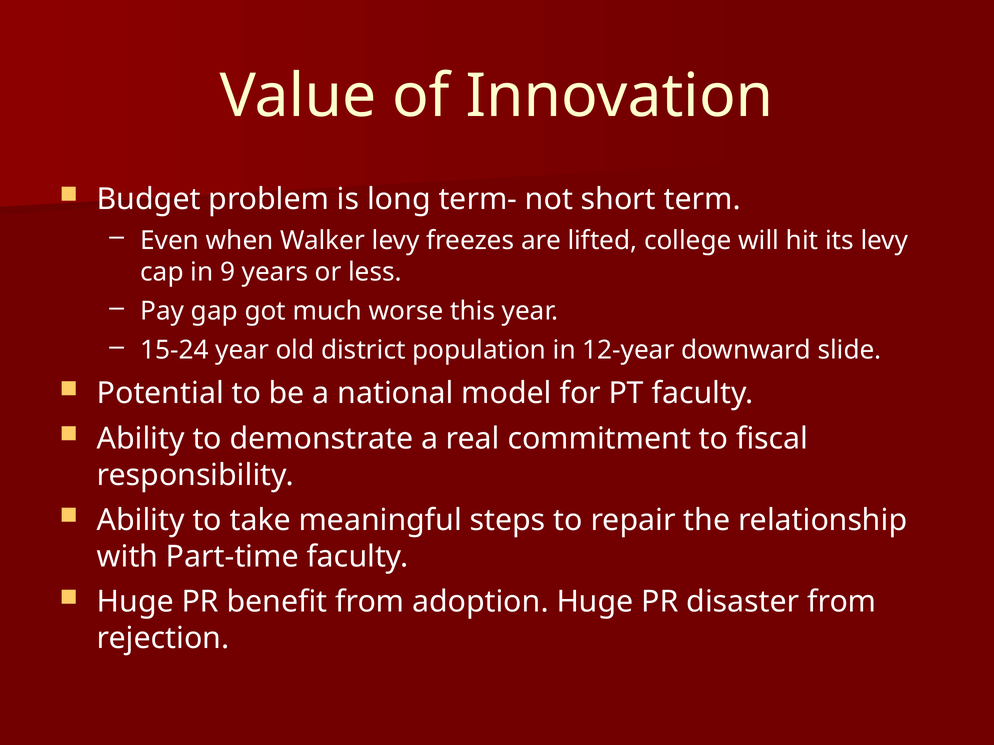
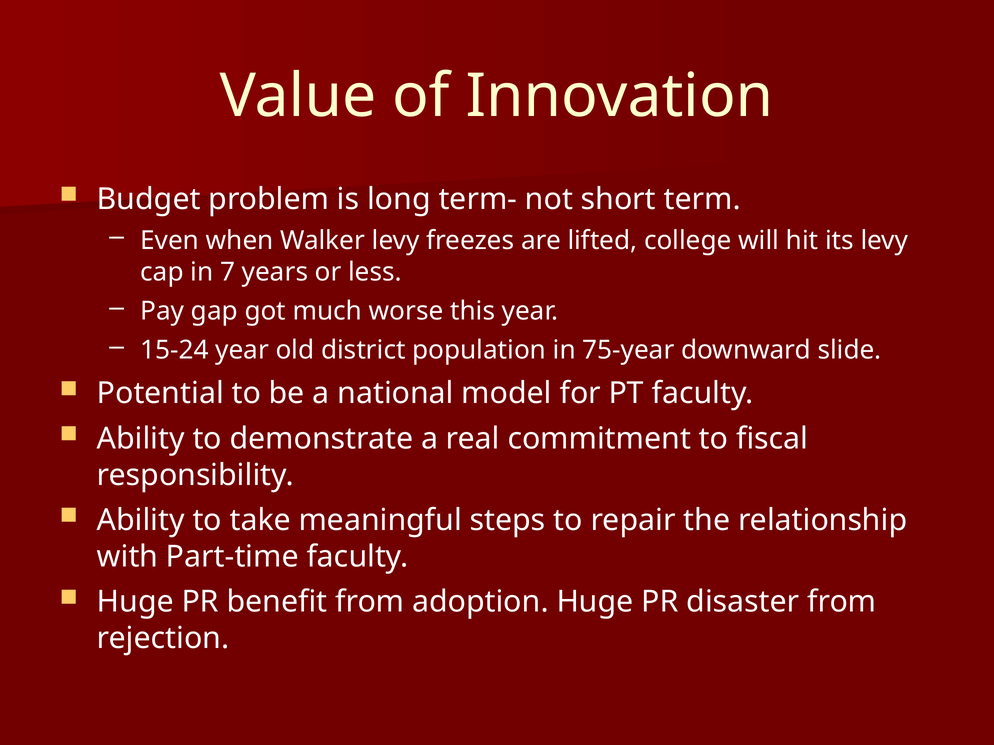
9: 9 -> 7
12-year: 12-year -> 75-year
